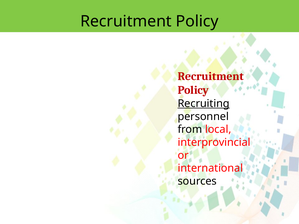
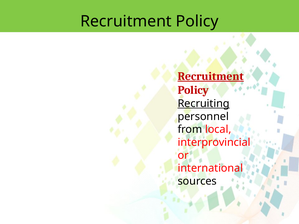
Recruitment at (211, 76) underline: none -> present
